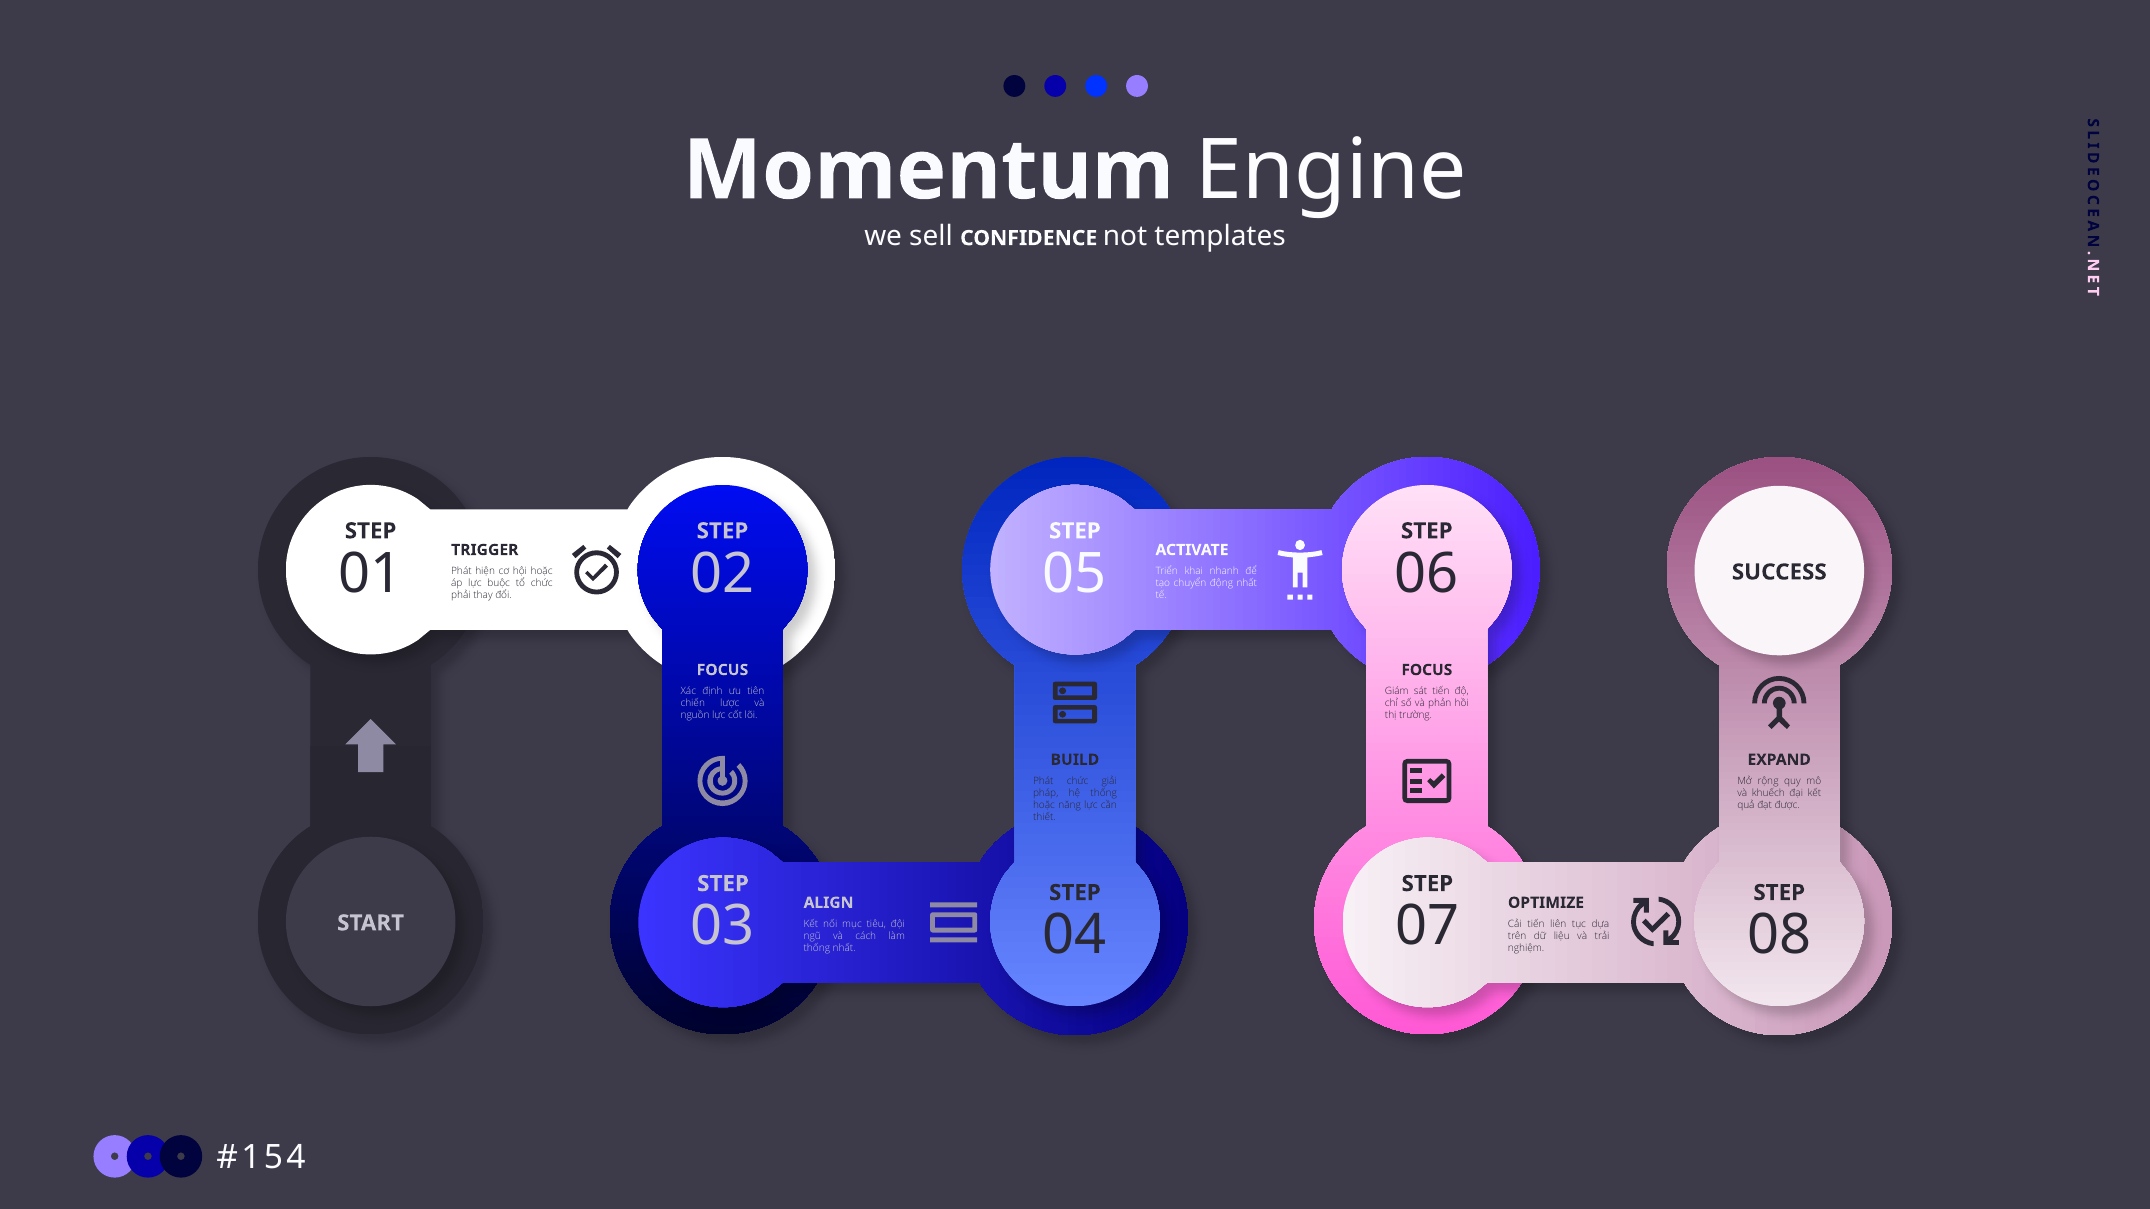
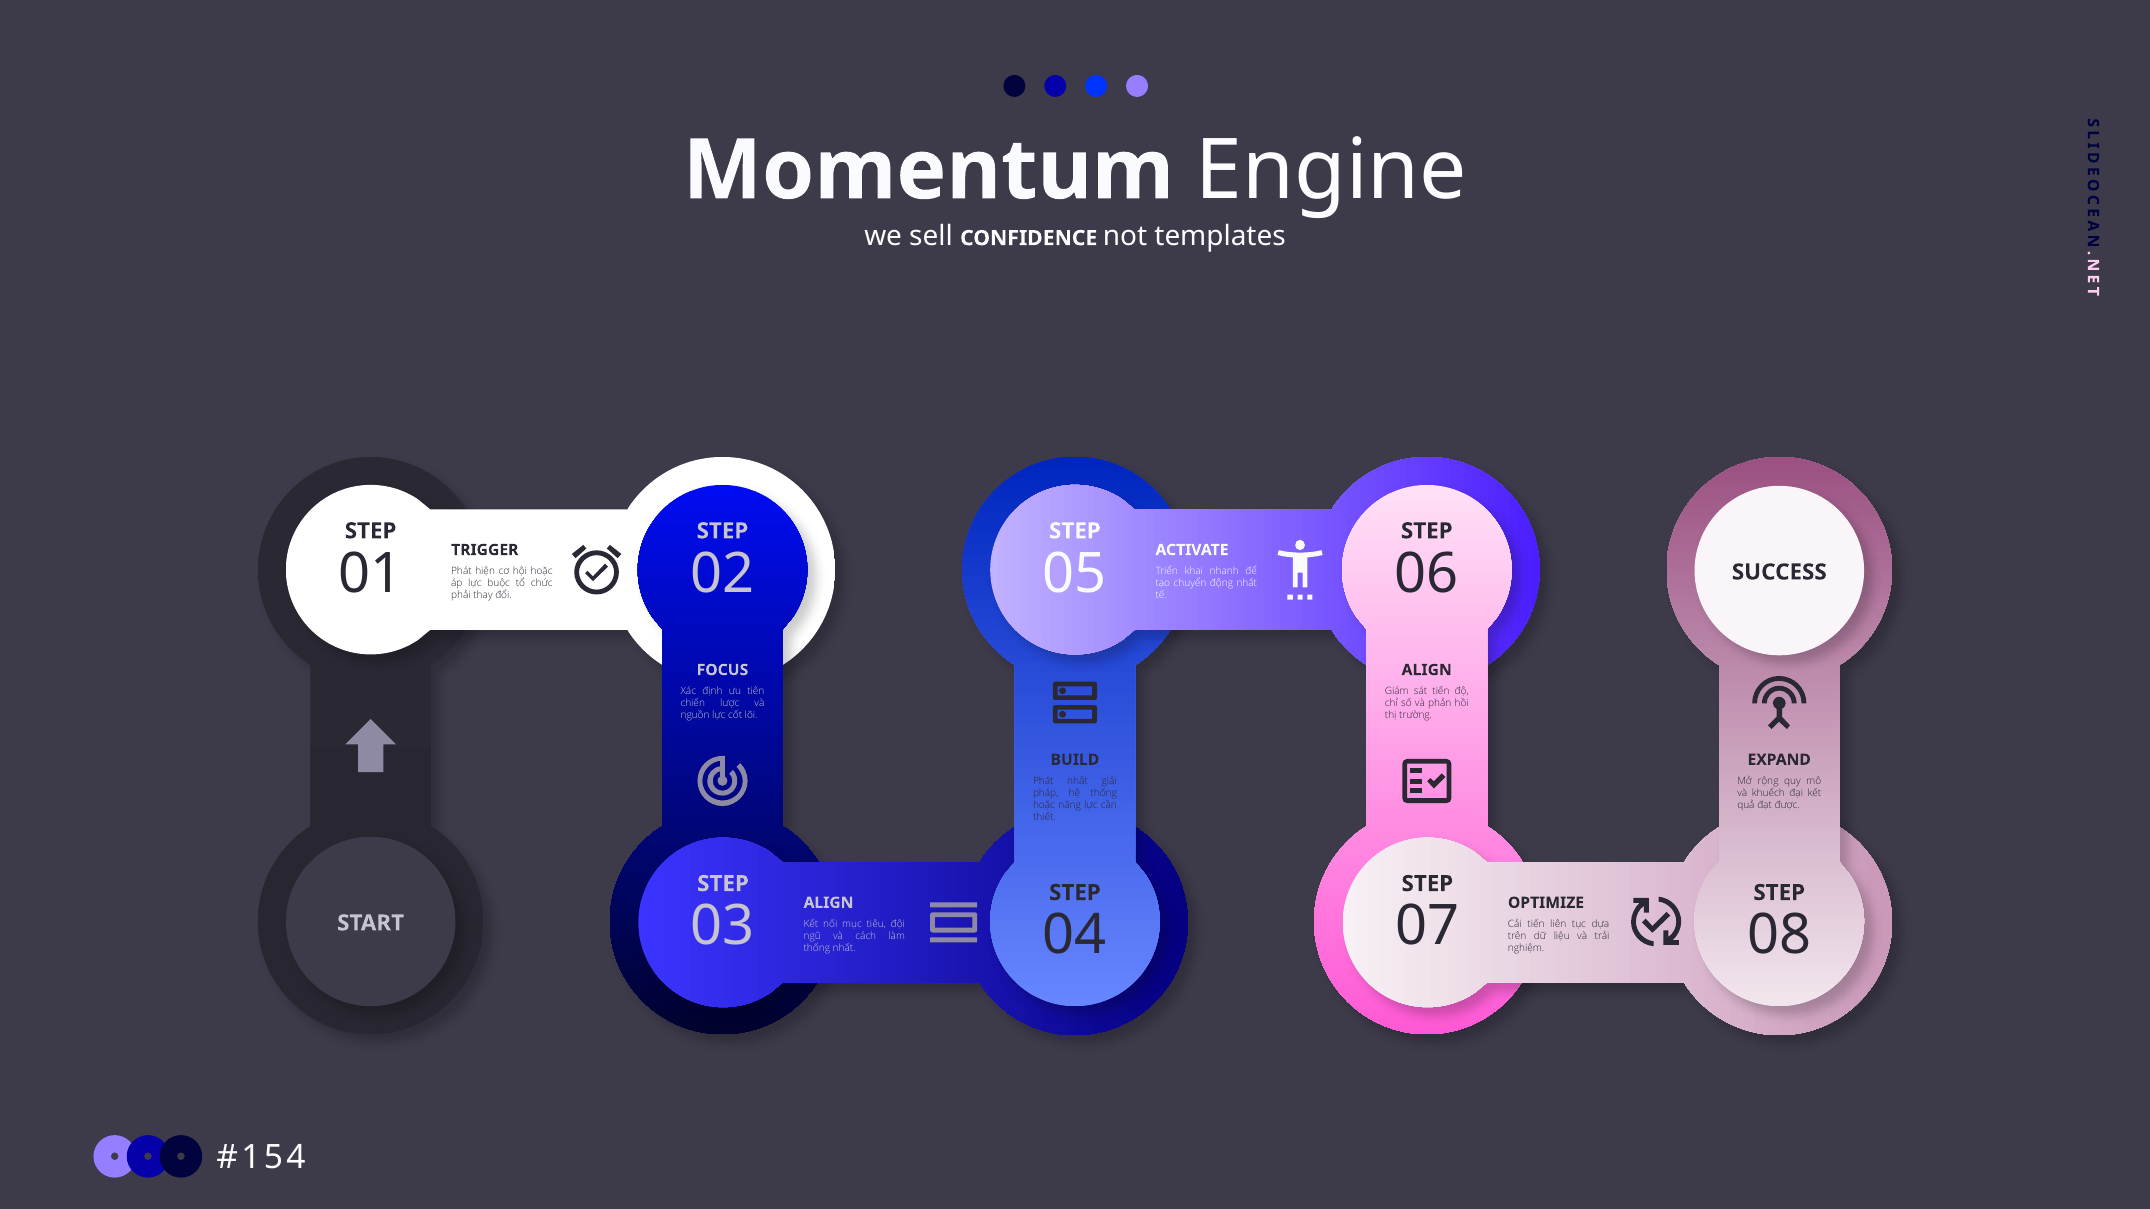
FOCUS at (1427, 670): FOCUS -> ALIGN
Phát chức: chức -> nhất
